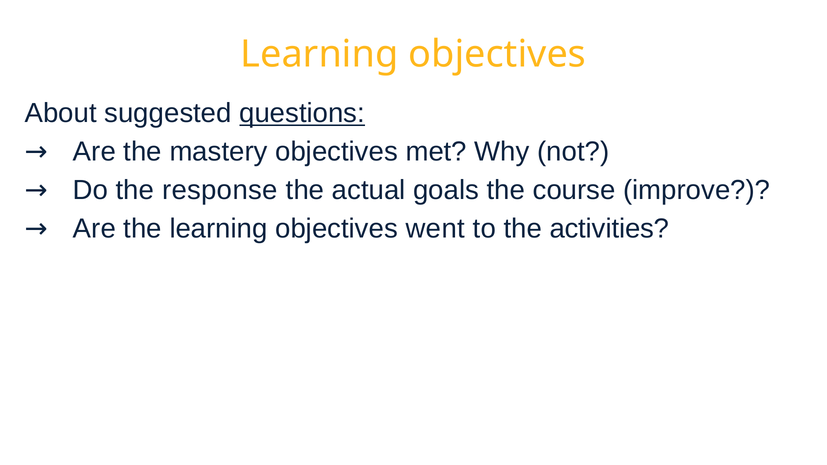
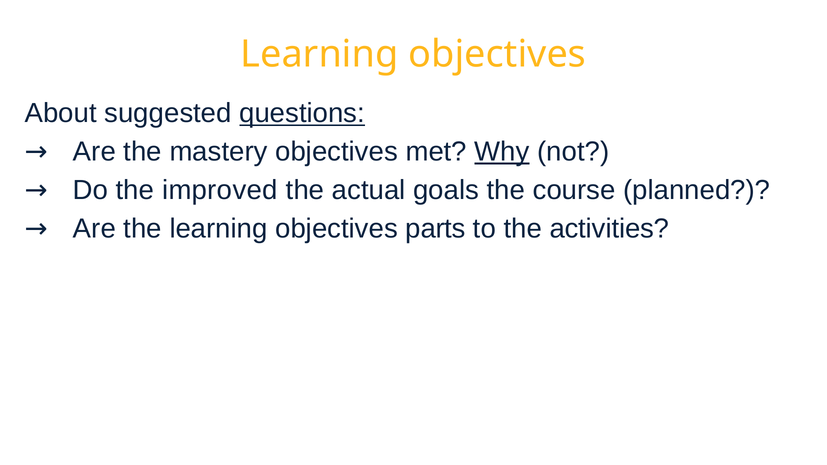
Why underline: none -> present
response: response -> improved
improve: improve -> planned
went: went -> parts
